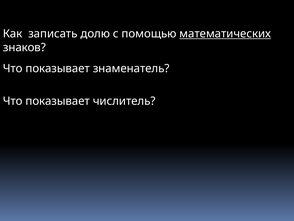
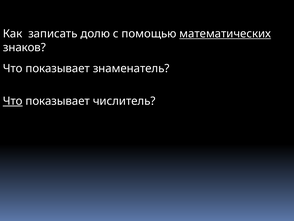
Что at (13, 101) underline: none -> present
